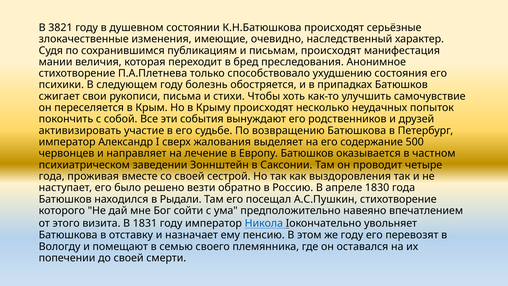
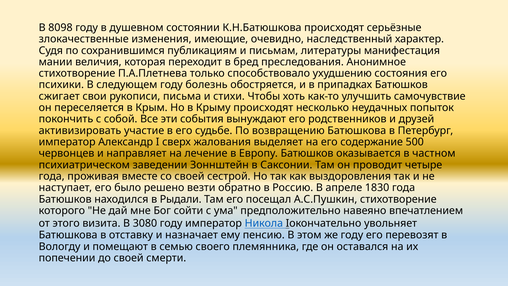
3821: 3821 -> 8098
письмам происходят: происходят -> литературы
1831: 1831 -> 3080
